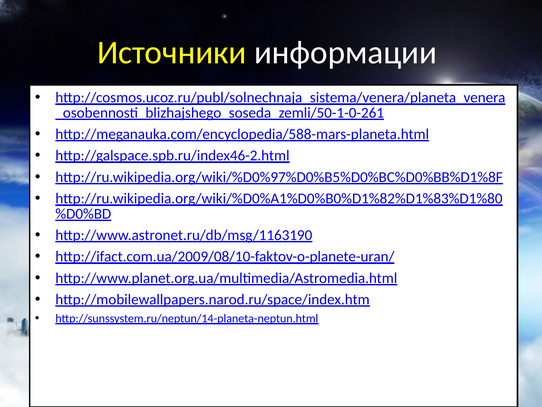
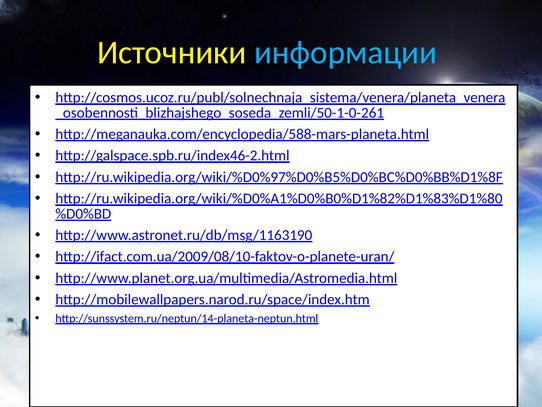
информации colour: white -> light blue
